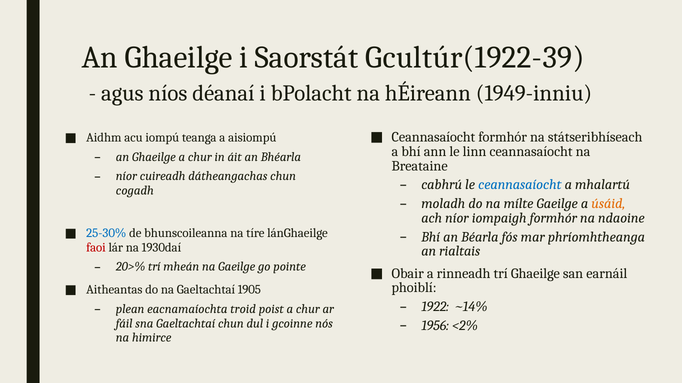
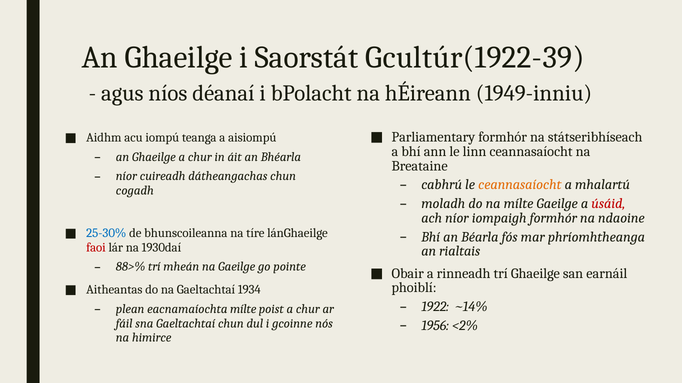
Ceannasaíocht at (433, 137): Ceannasaíocht -> Parliamentary
ceannasaíocht at (520, 185) colour: blue -> orange
úsáid colour: orange -> red
20>%: 20>% -> 88>%
1905: 1905 -> 1934
eacnamaíochta troid: troid -> mílte
